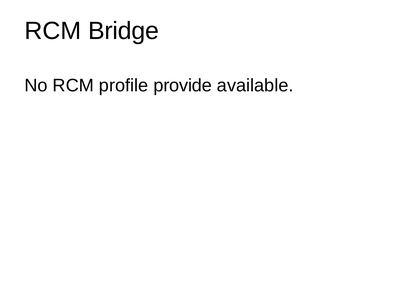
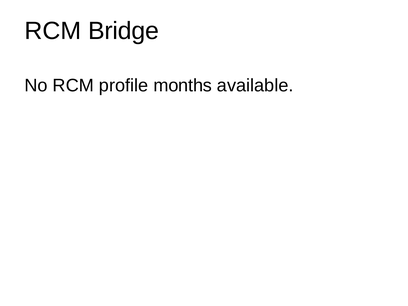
provide: provide -> months
